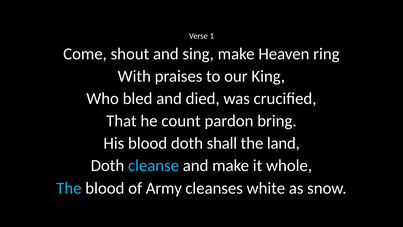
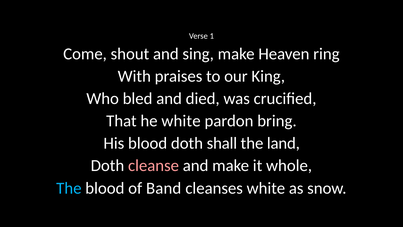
he count: count -> white
cleanse colour: light blue -> pink
Army: Army -> Band
